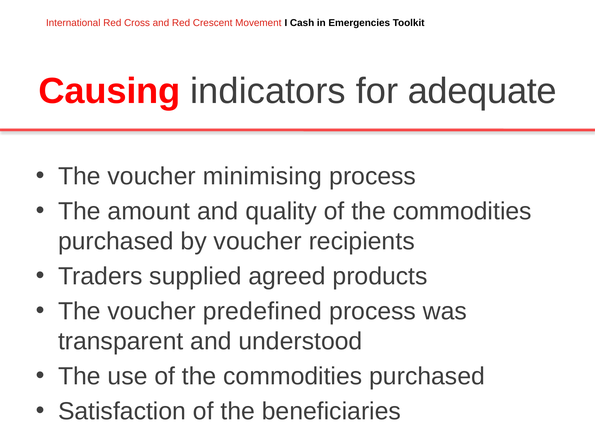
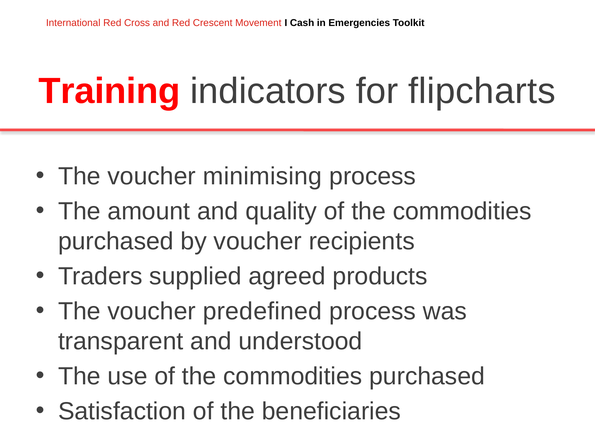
Causing: Causing -> Training
adequate: adequate -> flipcharts
